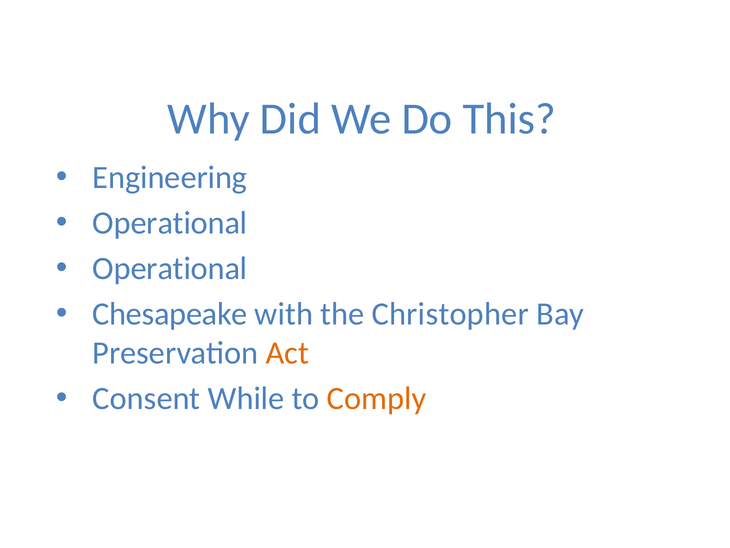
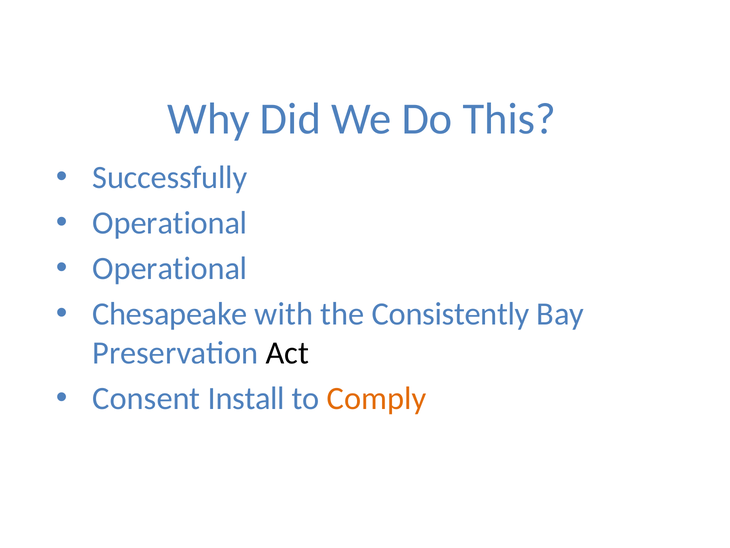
Engineering: Engineering -> Successfully
Christopher: Christopher -> Consistently
Act colour: orange -> black
While: While -> Install
